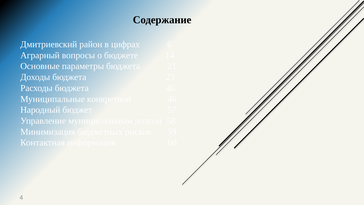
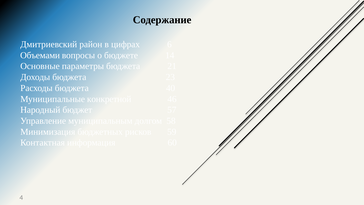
Аграрный: Аграрный -> Объемами
